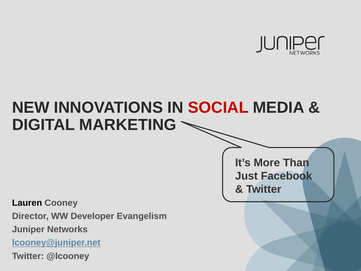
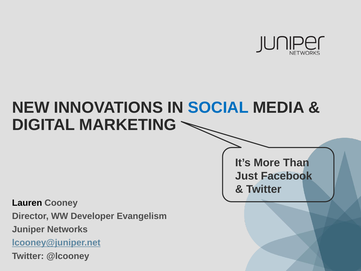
SOCIAL colour: red -> blue
